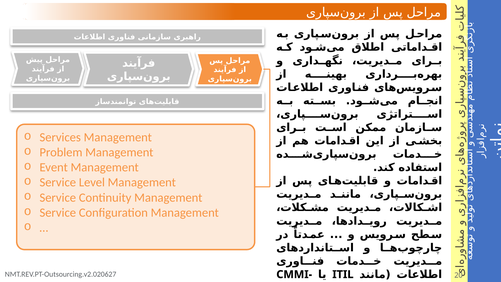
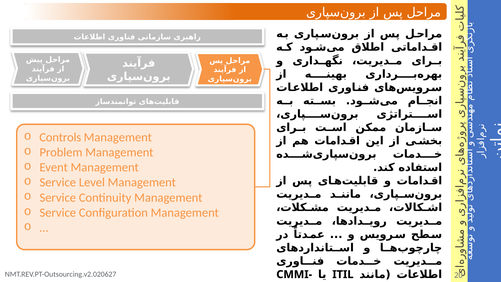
Services: Services -> Controls
